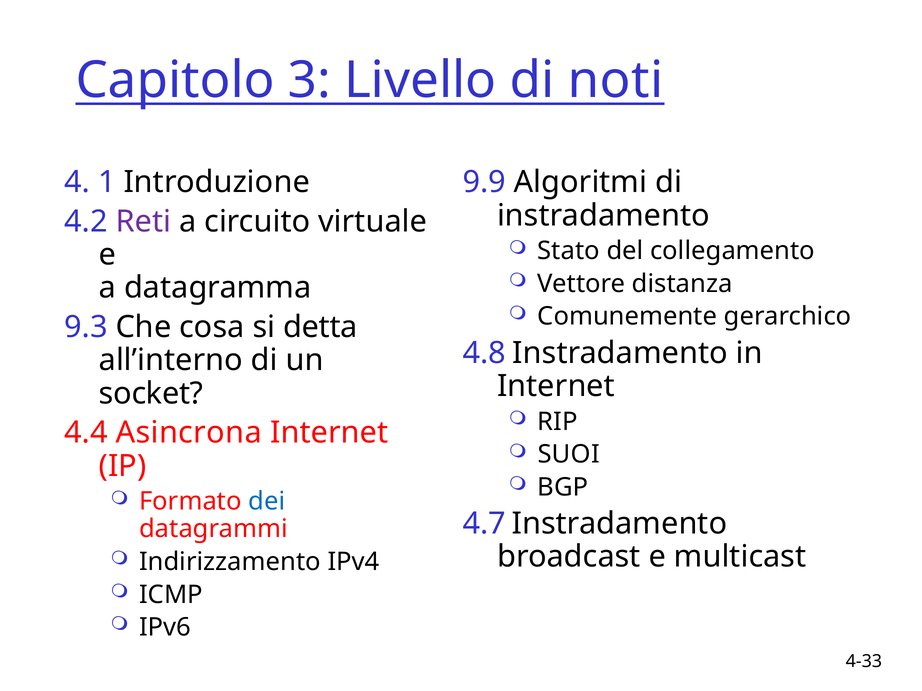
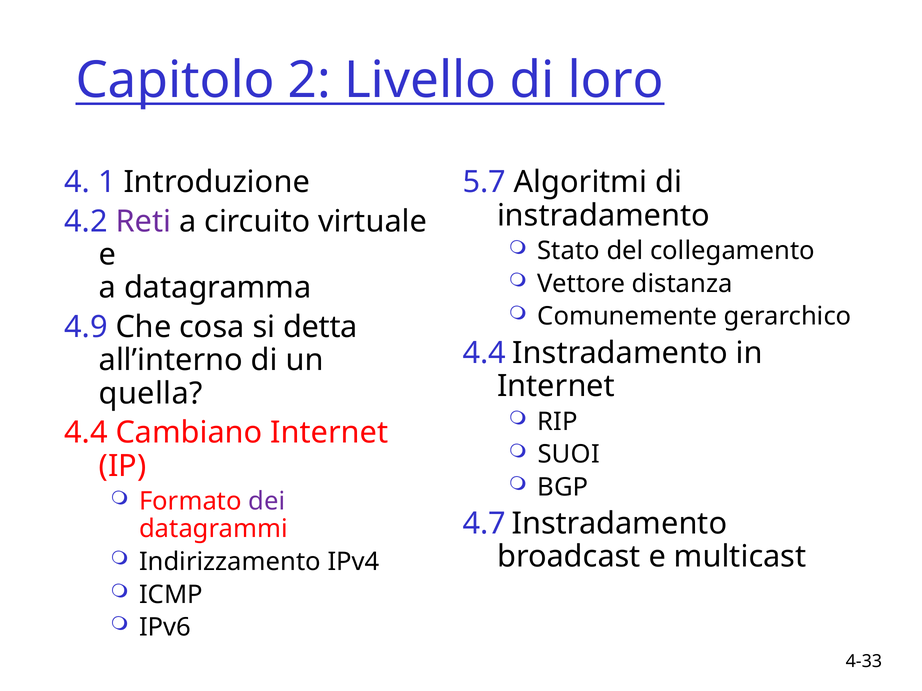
3: 3 -> 2
noti: noti -> loro
9.9: 9.9 -> 5.7
9.3: 9.3 -> 4.9
4.8 at (484, 353): 4.8 -> 4.4
socket: socket -> quella
Asincrona: Asincrona -> Cambiano
dei colour: blue -> purple
